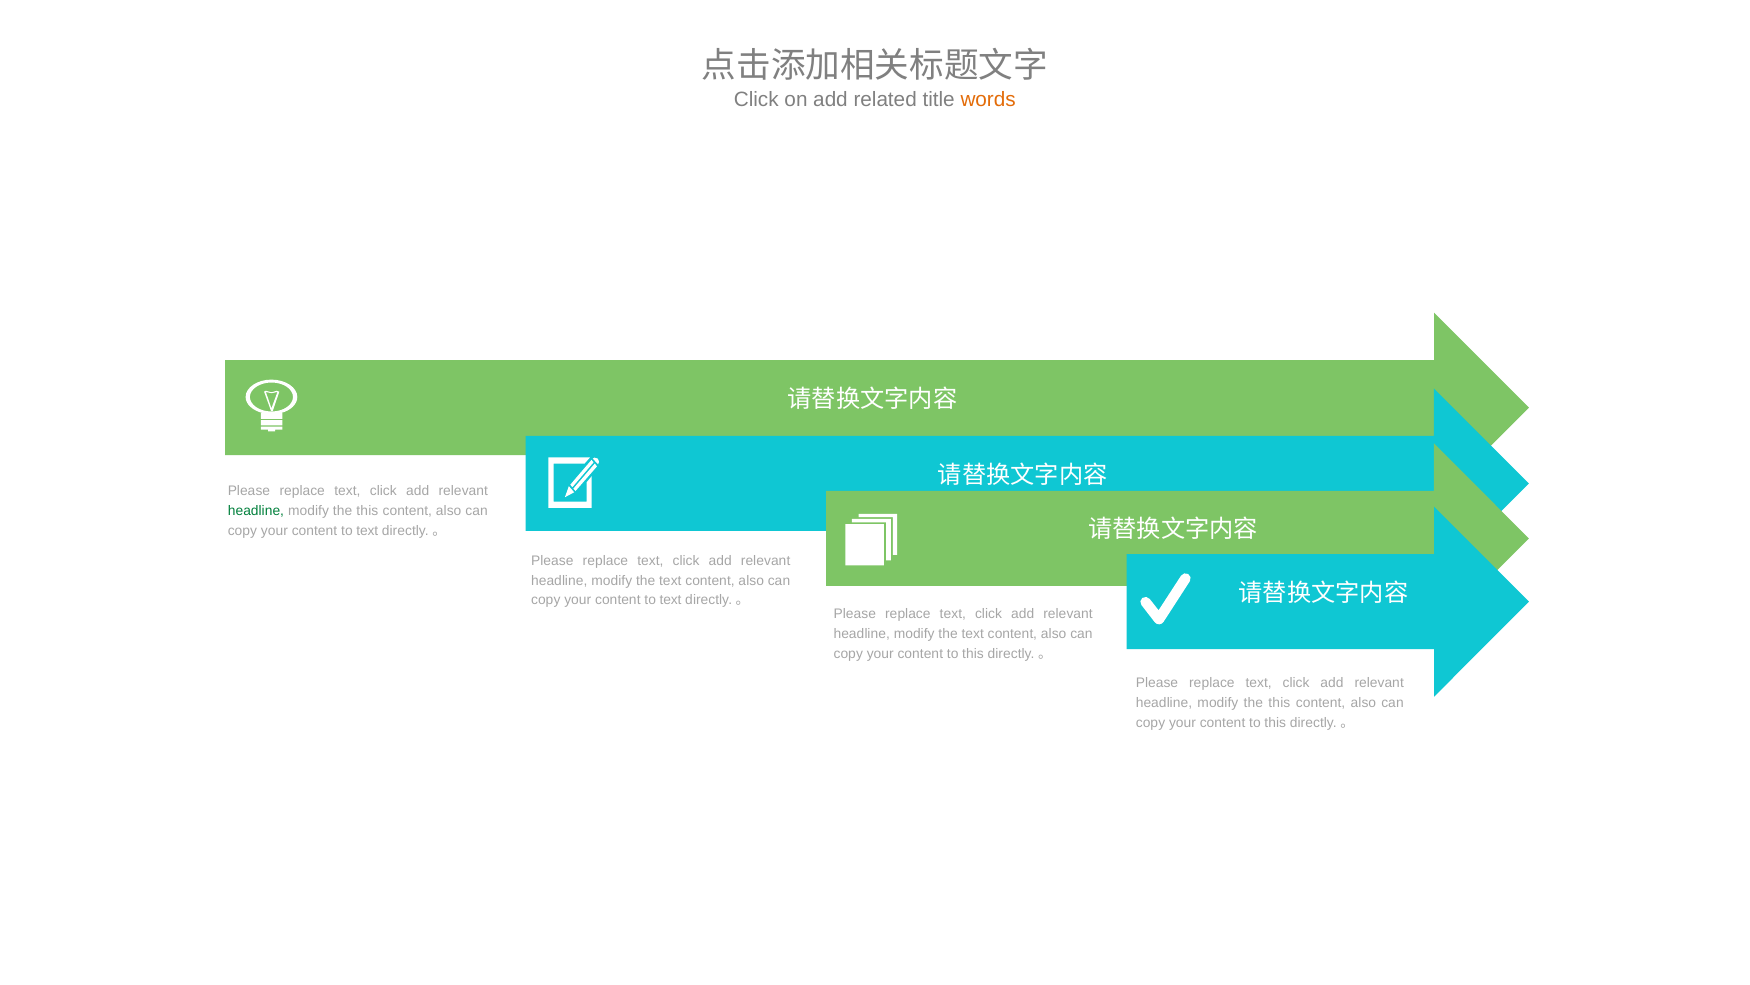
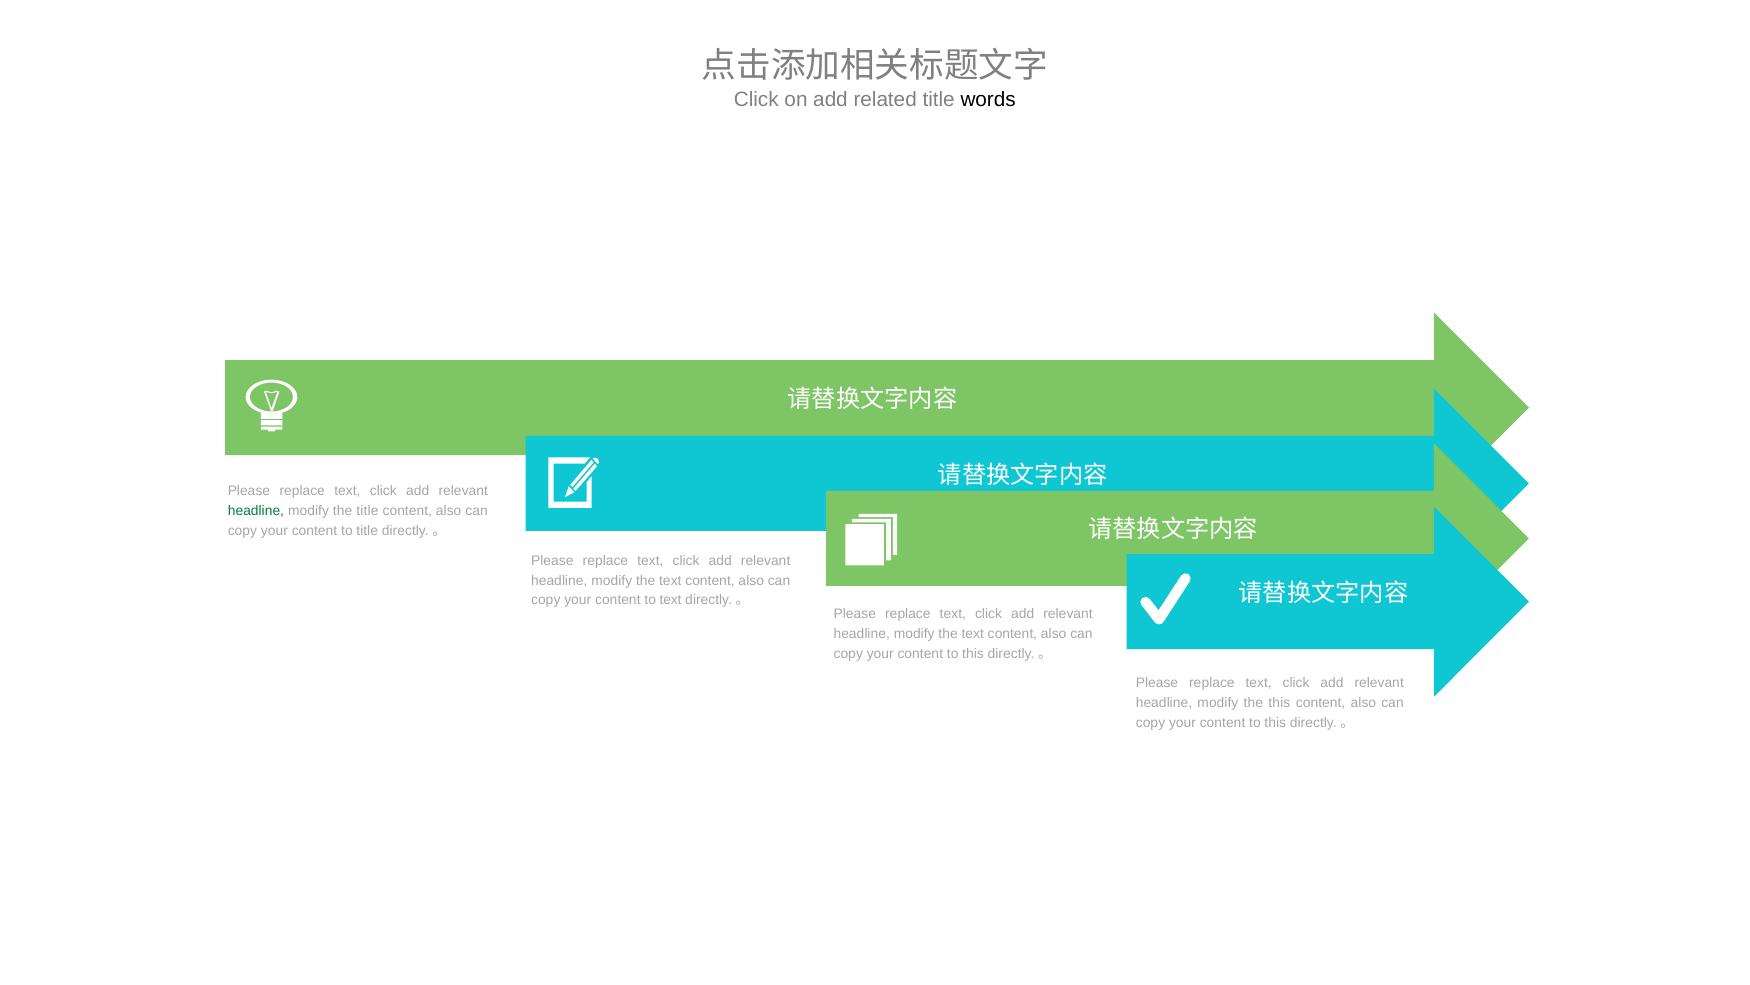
words colour: orange -> black
this at (367, 511): this -> title
text at (367, 530): text -> title
